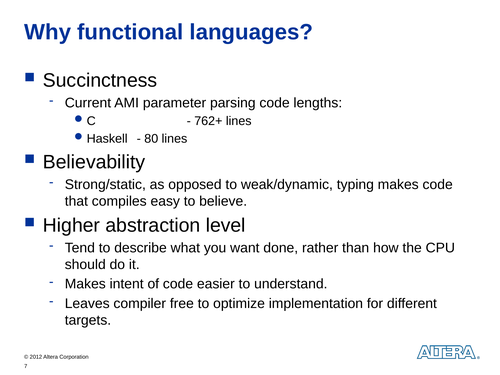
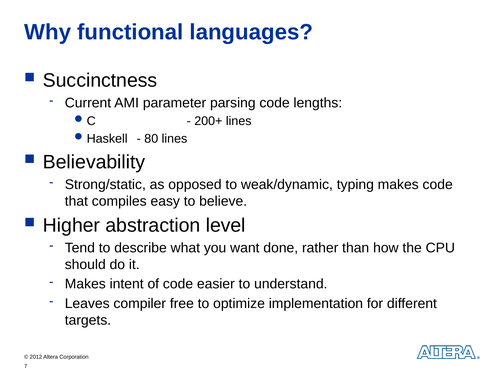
762+: 762+ -> 200+
